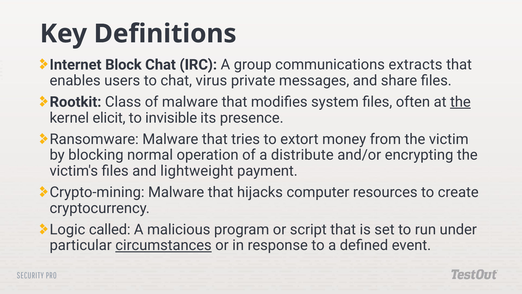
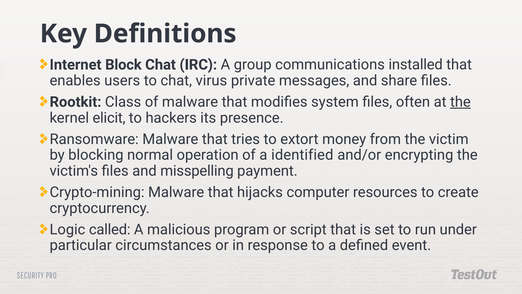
extracts: extracts -> installed
invisible: invisible -> hackers
distribute: distribute -> identified
lightweight: lightweight -> misspelling
circumstances underline: present -> none
